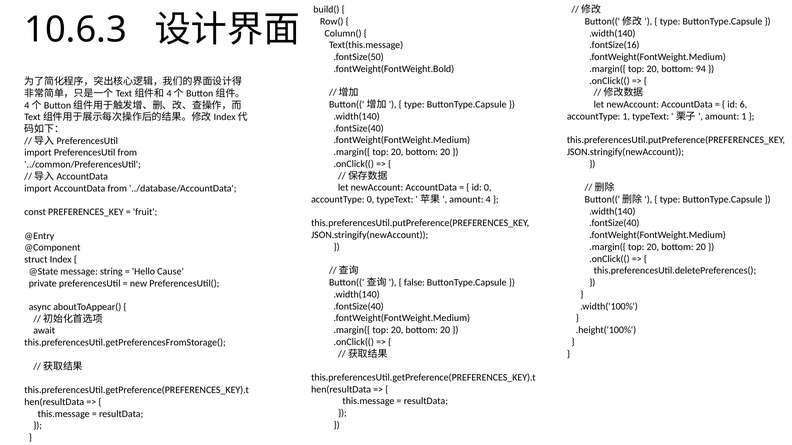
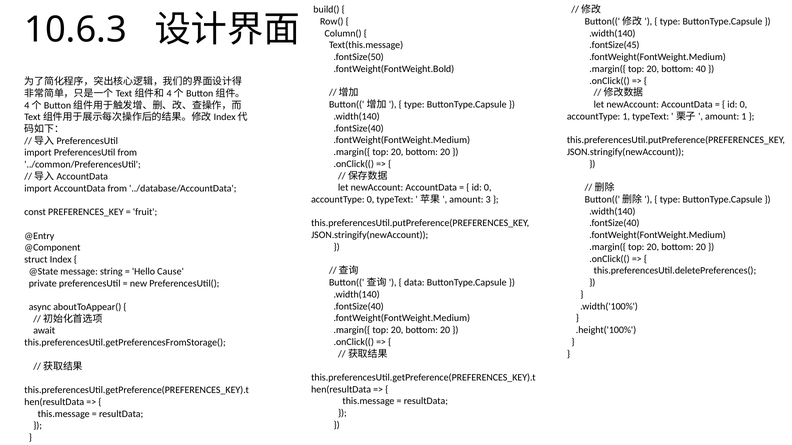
.fontSize(16: .fontSize(16 -> .fontSize(45
94: 94 -> 40
6 at (743, 105): 6 -> 0
4: 4 -> 3
false: false -> data
